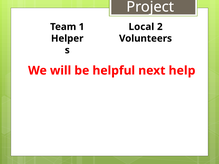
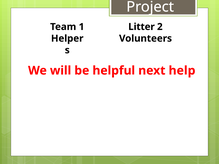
Local: Local -> Litter
